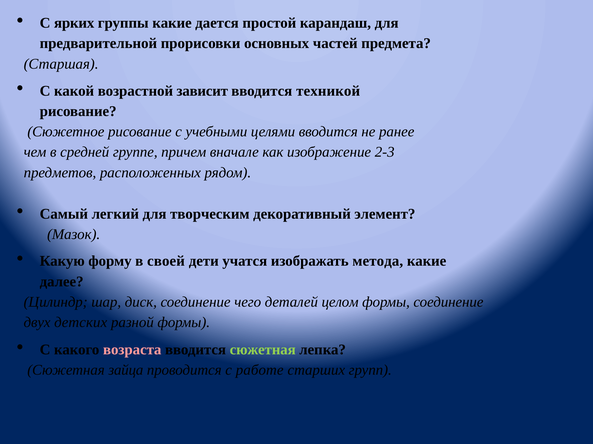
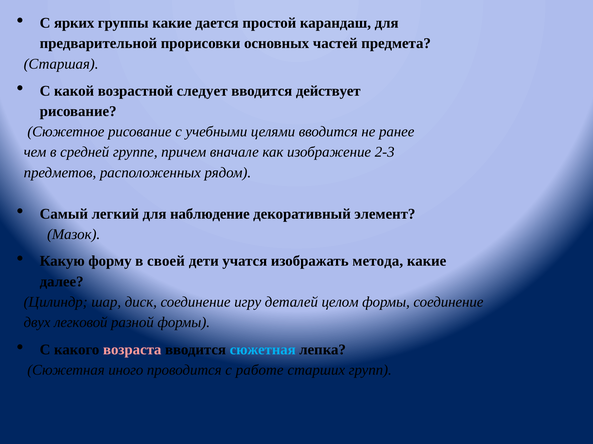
зависит: зависит -> следует
техникой: техникой -> действует
творческим: творческим -> наблюдение
чего: чего -> игру
детских: детских -> легковой
сюжетная at (263, 350) colour: light green -> light blue
зайца: зайца -> иного
